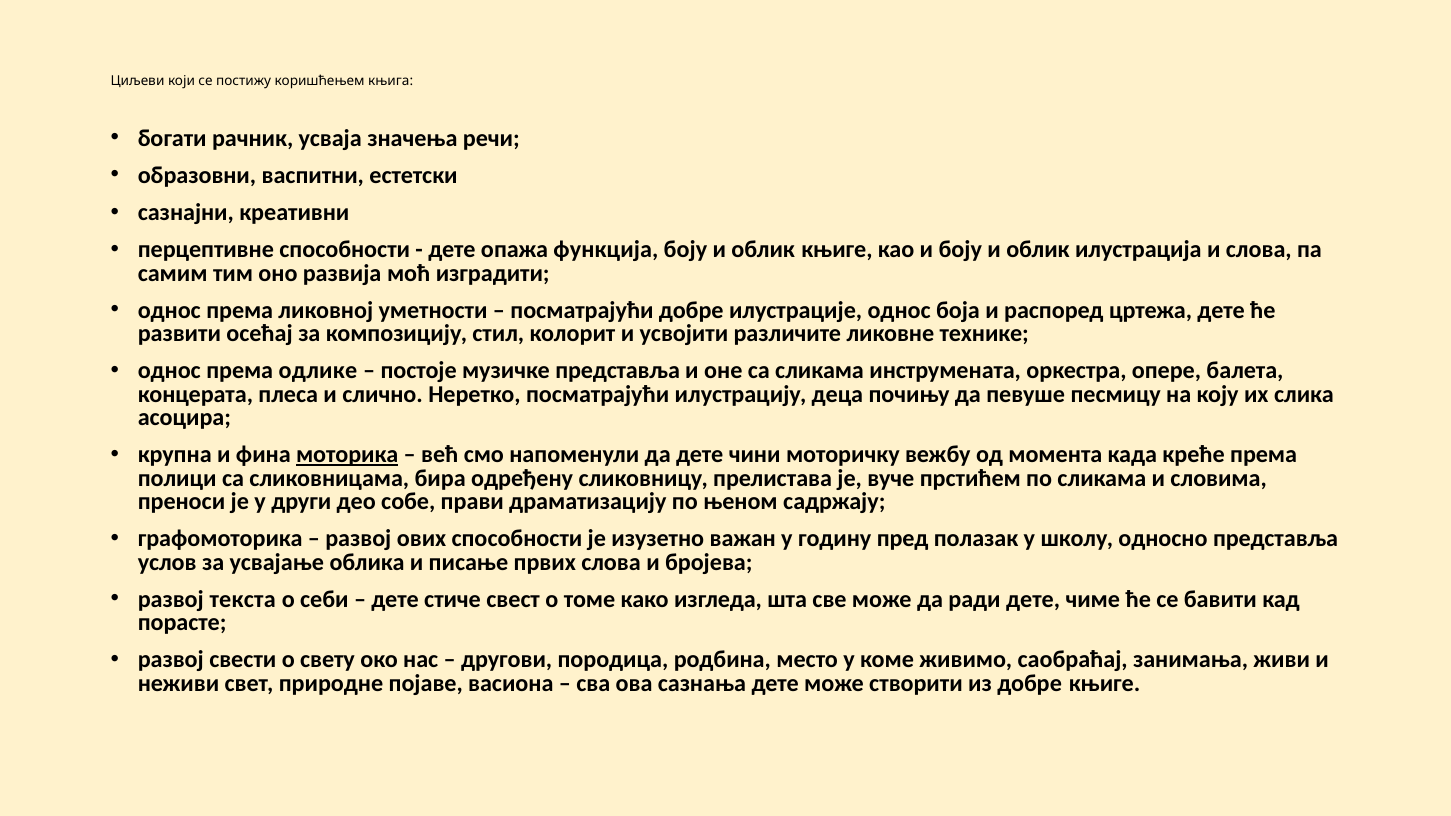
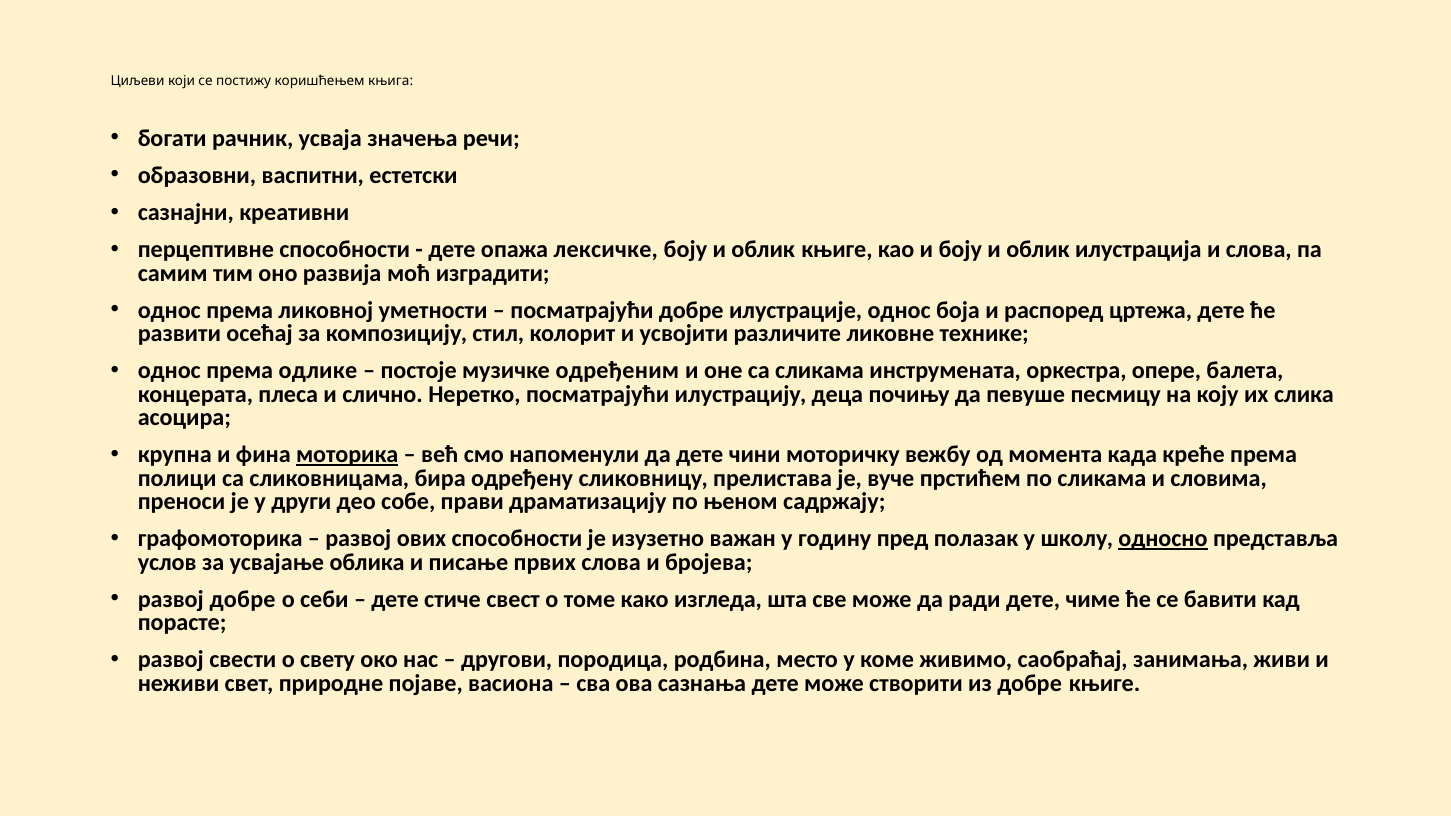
функција: функција -> лексичке
музичке представља: представља -> одређеним
односно underline: none -> present
развој текста: текста -> добре
